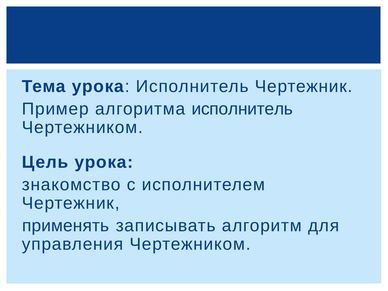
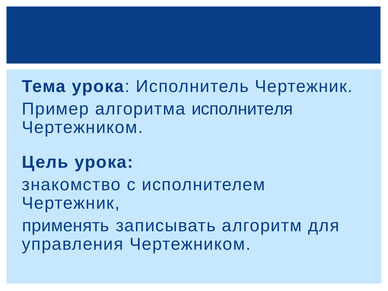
алгоритма исполнитель: исполнитель -> исполнителя
